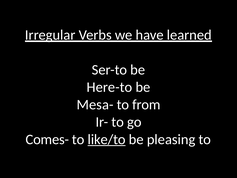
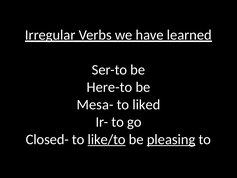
from: from -> liked
Comes-: Comes- -> Closed-
pleasing underline: none -> present
